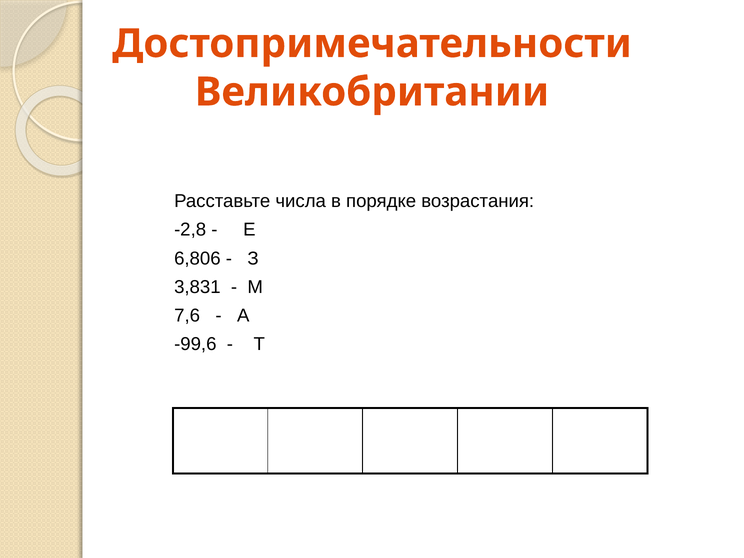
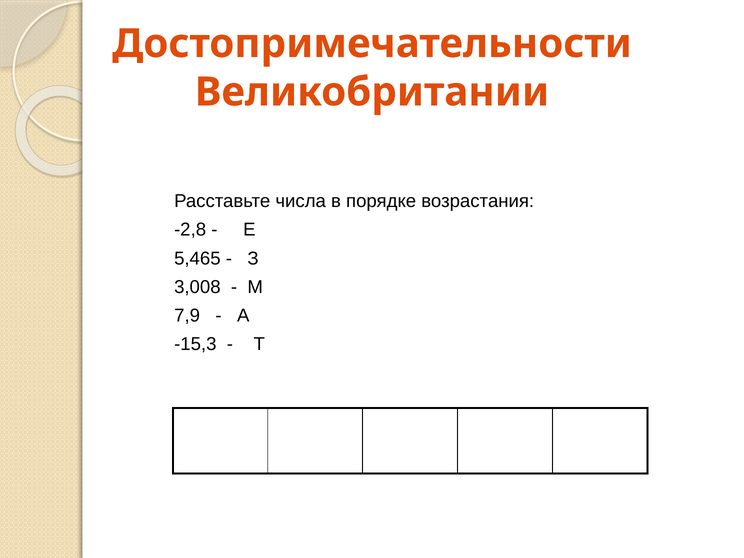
6,806: 6,806 -> 5,465
3,831: 3,831 -> 3,008
7,6: 7,6 -> 7,9
-99,6: -99,6 -> -15,3
